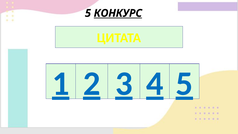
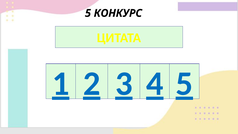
КОНКУРС underline: present -> none
